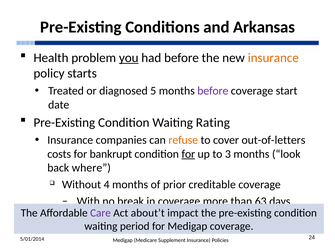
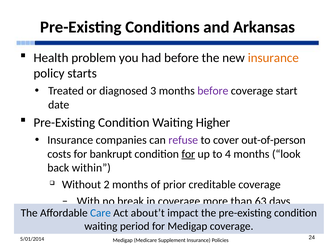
you underline: present -> none
5: 5 -> 3
Rating: Rating -> Higher
refuse colour: orange -> purple
out-of-letters: out-of-letters -> out-of-person
3: 3 -> 4
where: where -> within
4: 4 -> 2
Care colour: purple -> blue
